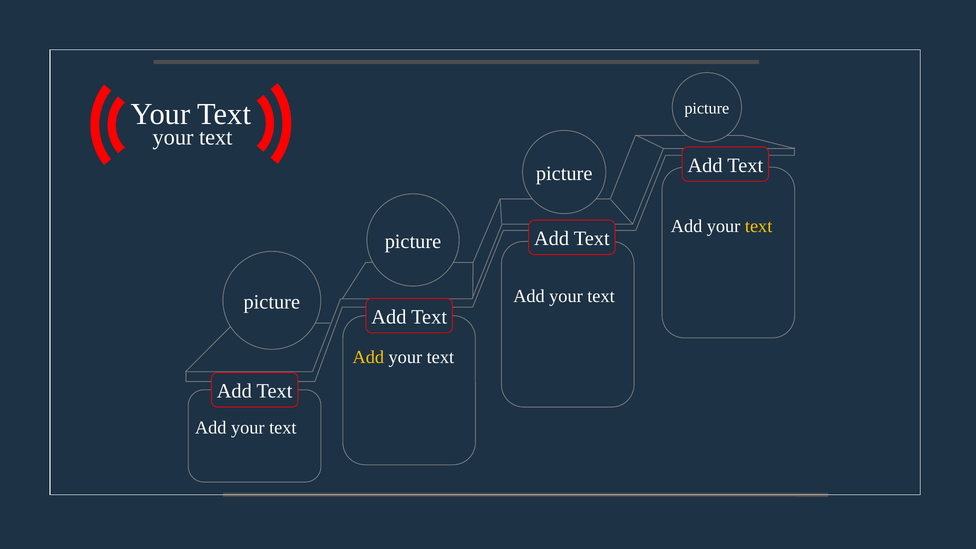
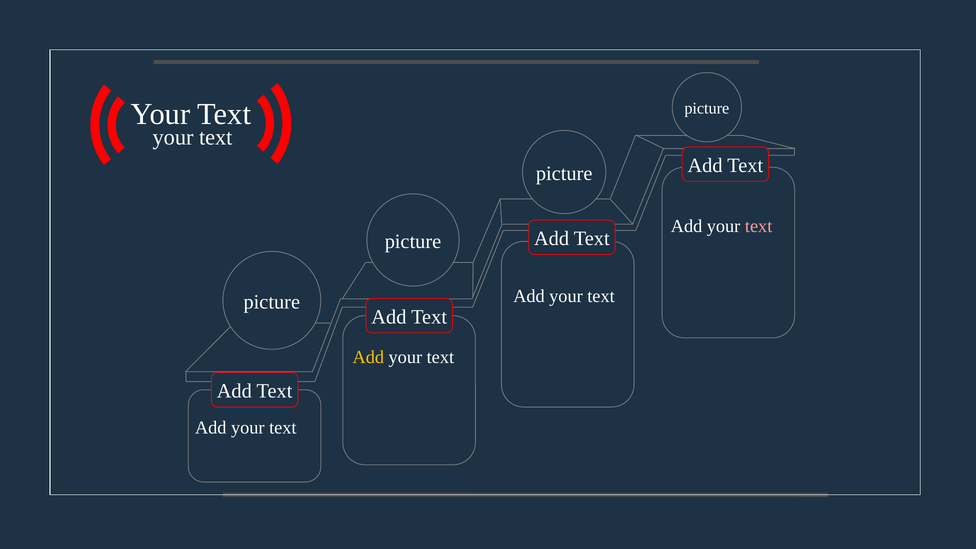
text at (759, 226) colour: yellow -> pink
